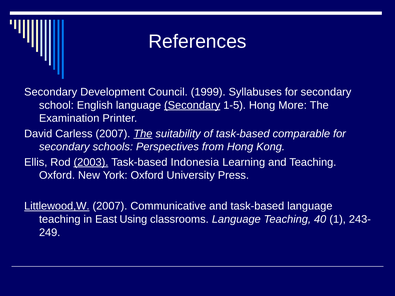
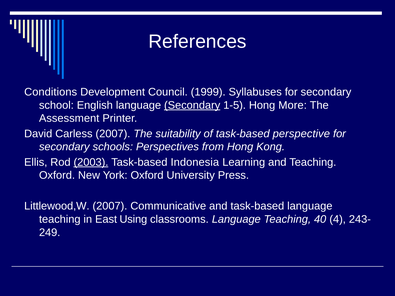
Secondary at (51, 92): Secondary -> Conditions
Examination: Examination -> Assessment
The at (143, 134) underline: present -> none
comparable: comparable -> perspective
Littlewood,W underline: present -> none
1: 1 -> 4
